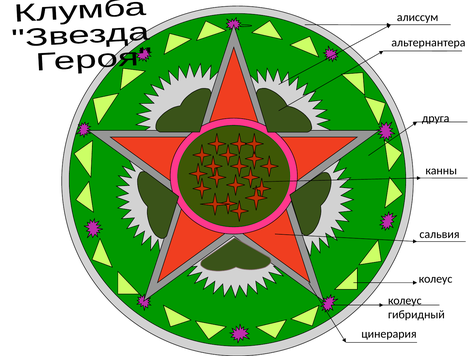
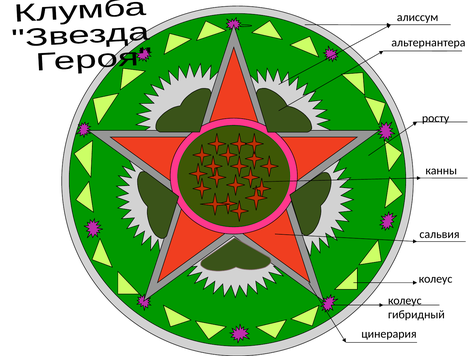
друга: друга -> росту
